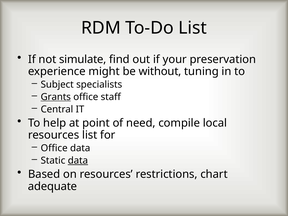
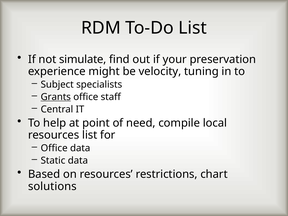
without: without -> velocity
data at (78, 161) underline: present -> none
adequate: adequate -> solutions
